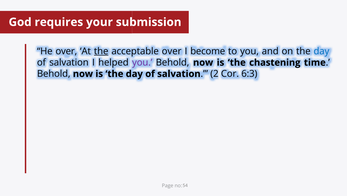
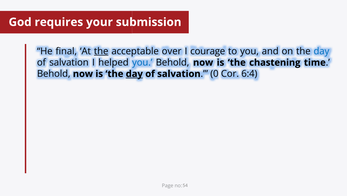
He over: over -> final
become: become -> courage
you at (142, 62) colour: purple -> blue
day at (134, 74) underline: none -> present
salvation 2: 2 -> 0
6:3: 6:3 -> 6:4
